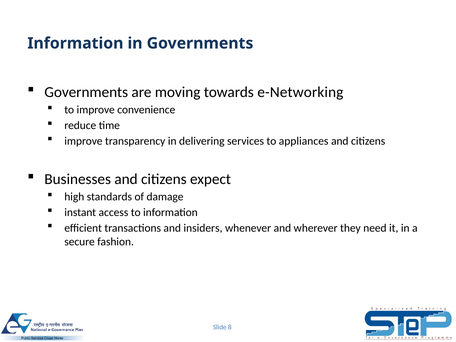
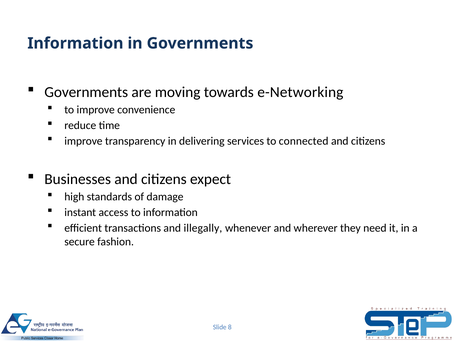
appliances: appliances -> connected
insiders: insiders -> illegally
